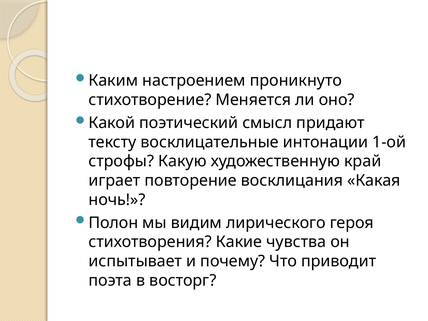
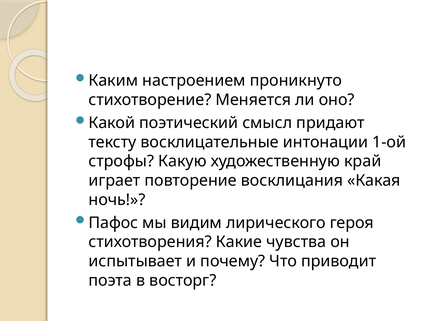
Полон: Полон -> Пафос
